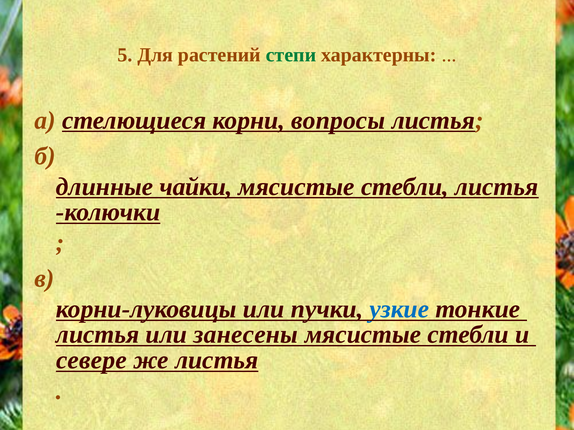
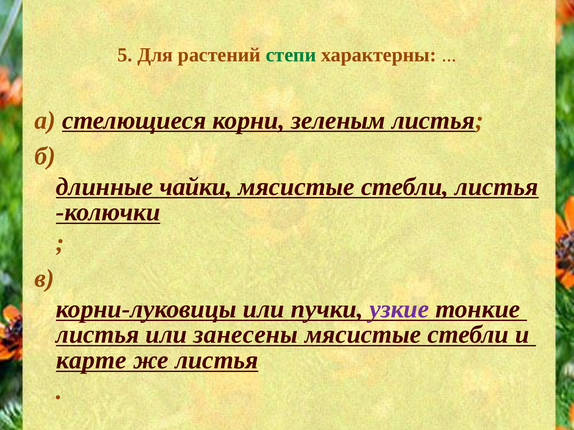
вопросы: вопросы -> зеленым
узкие colour: blue -> purple
севере: севере -> карте
